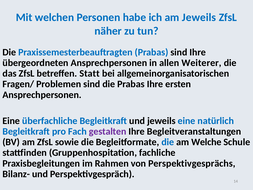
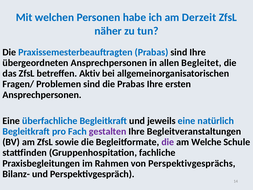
am Jeweils: Jeweils -> Derzeit
Weiterer: Weiterer -> Begleitet
Statt: Statt -> Aktiv
die at (168, 142) colour: blue -> purple
